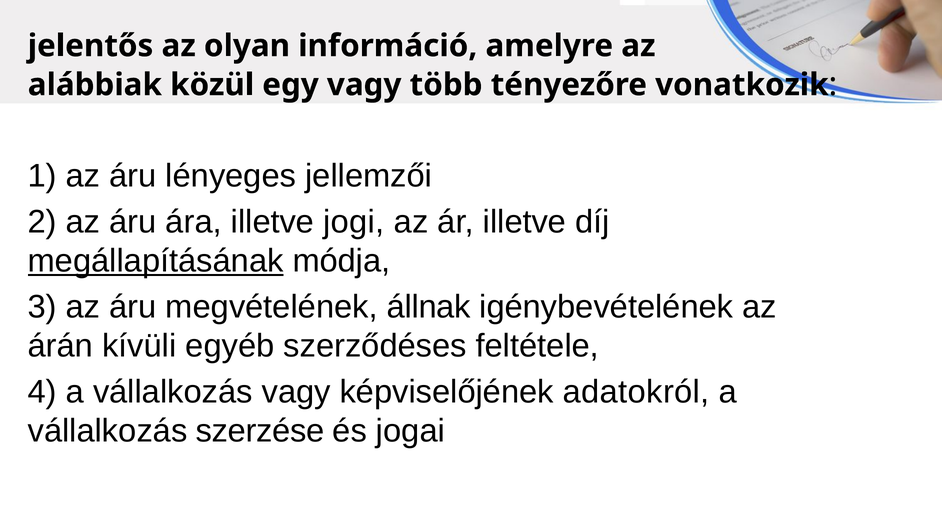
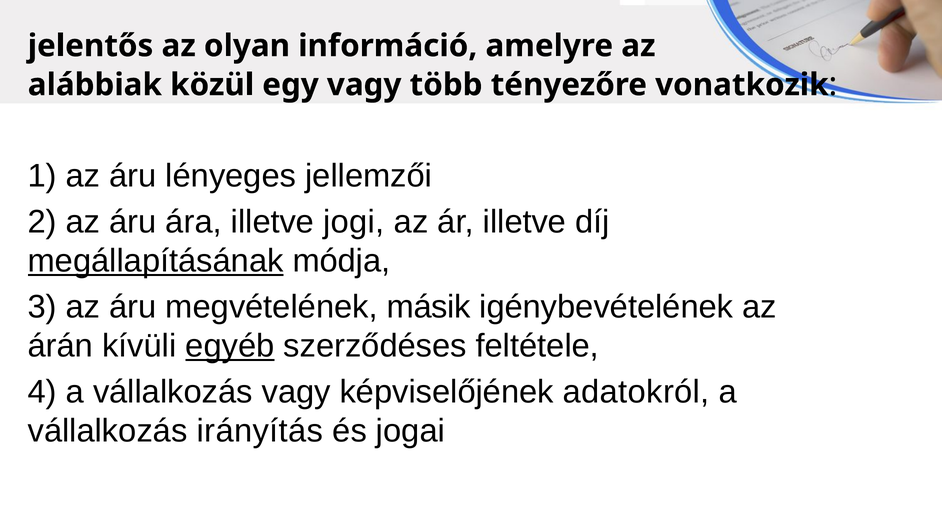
állnak: állnak -> másik
egyéb underline: none -> present
szerzése: szerzése -> irányítás
